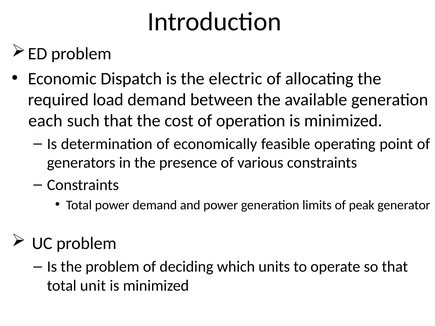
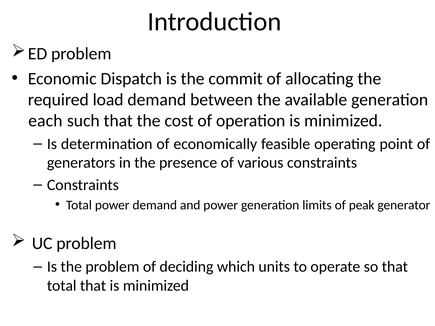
electric: electric -> commit
total unit: unit -> that
